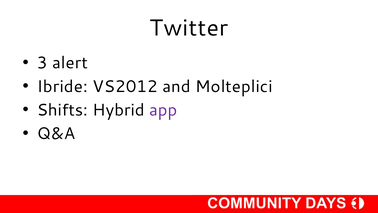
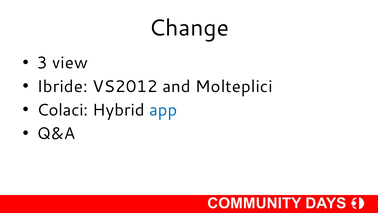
Twitter: Twitter -> Change
alert: alert -> view
Shifts: Shifts -> Colaci
app colour: purple -> blue
